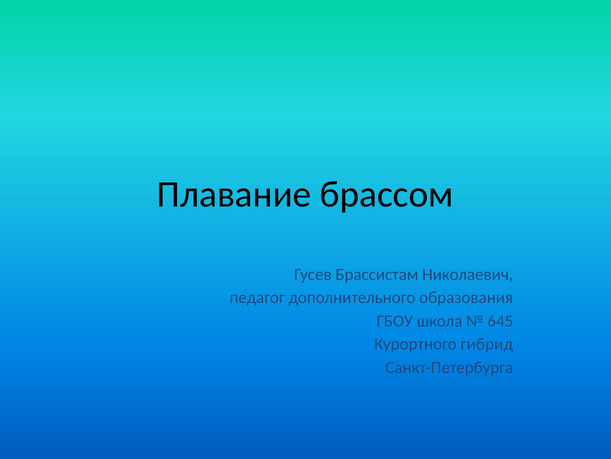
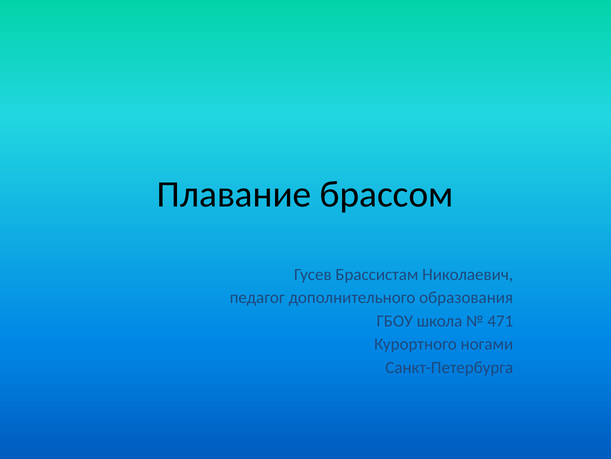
645: 645 -> 471
гибрид: гибрид -> ногами
